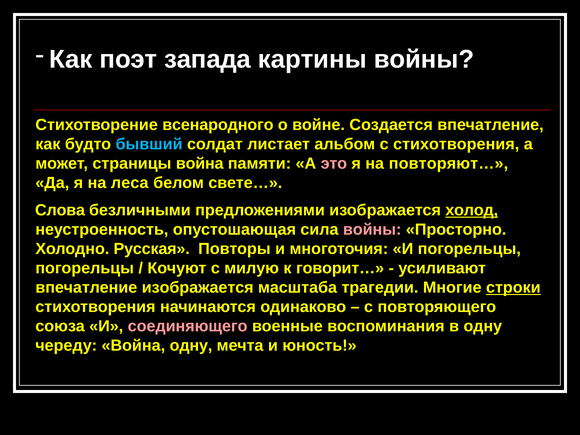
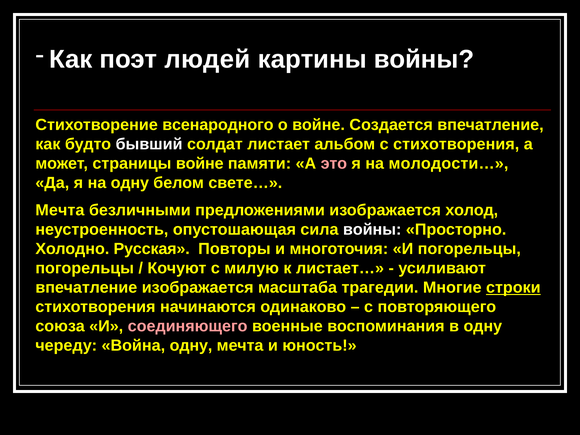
запада: запада -> людей
бывший colour: light blue -> white
страницы война: война -> войне
повторяют…: повторяют… -> молодости…
на леса: леса -> одну
Слова at (60, 210): Слова -> Мечта
холод underline: present -> none
войны at (372, 230) colour: pink -> white
говорит…: говорит… -> листает…
